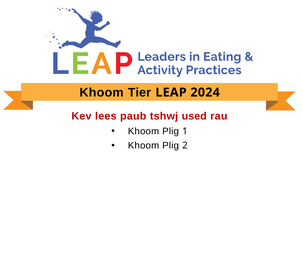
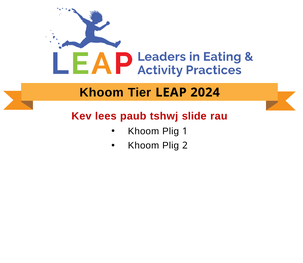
used: used -> slide
